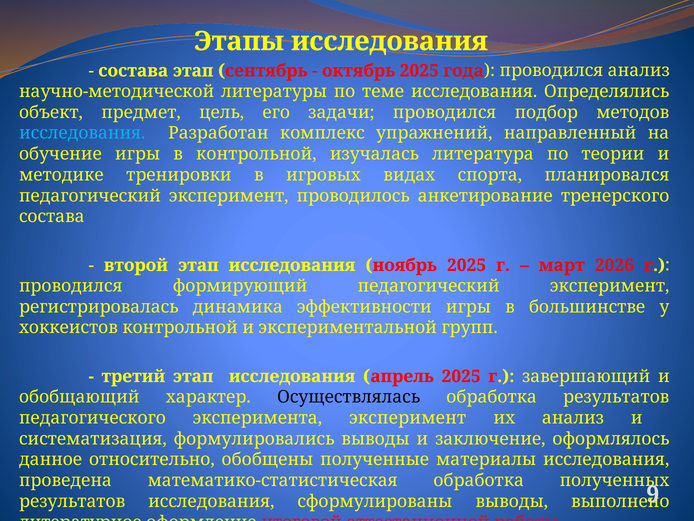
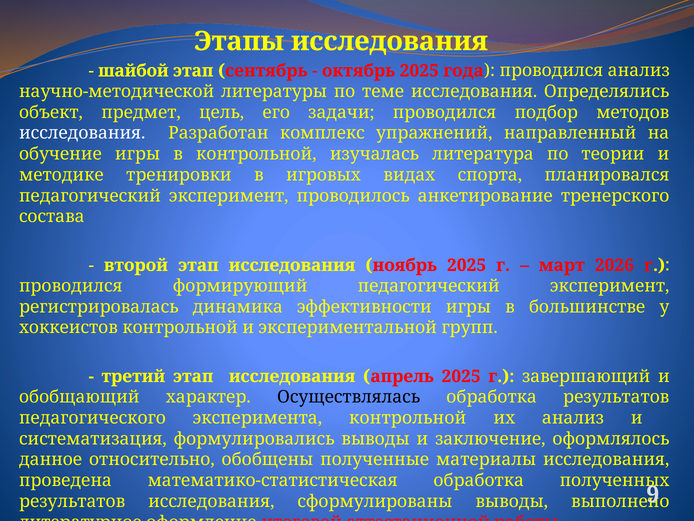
состава at (133, 71): состава -> шайбой
исследования at (82, 133) colour: light blue -> white
эксперимента эксперимент: эксперимент -> контрольной
